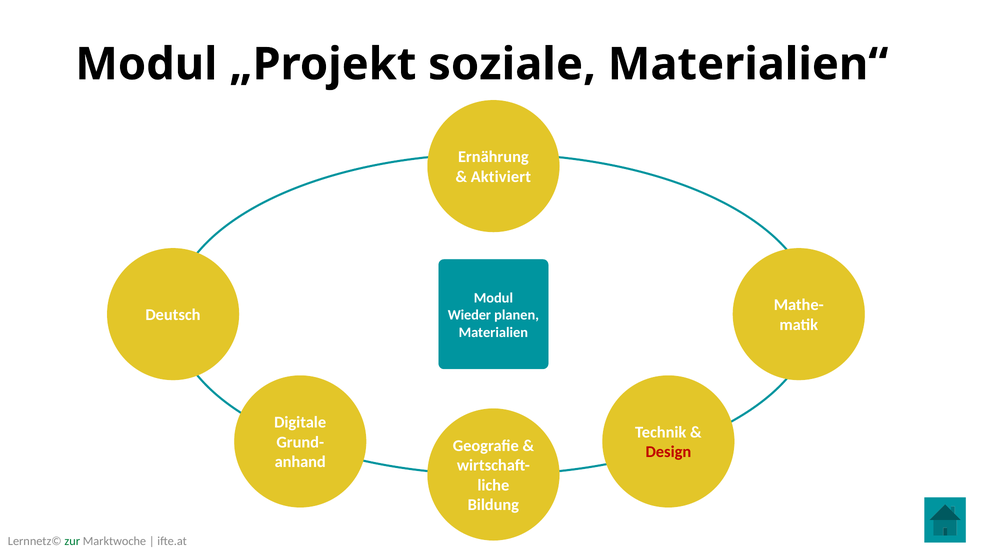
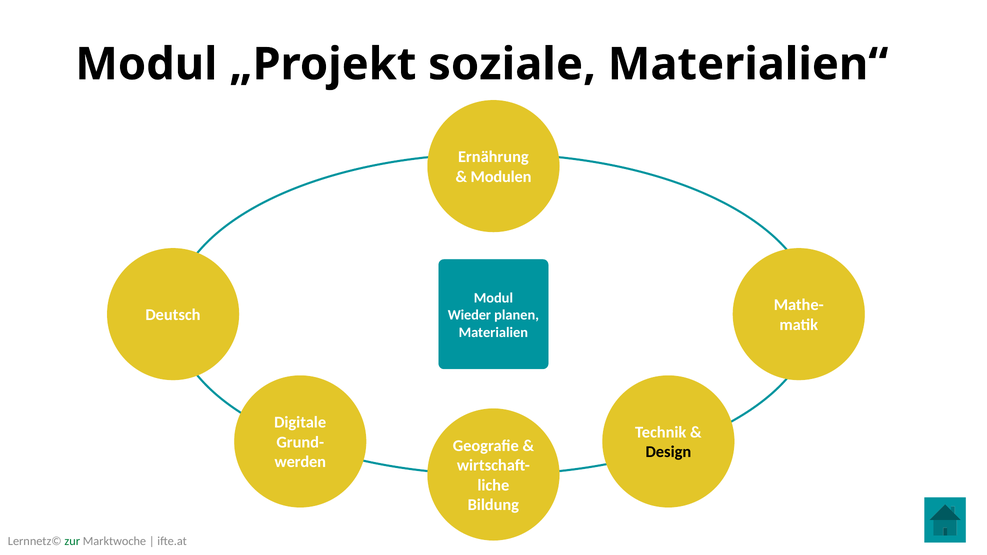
Aktiviert: Aktiviert -> Modulen
Design colour: red -> black
anhand: anhand -> werden
